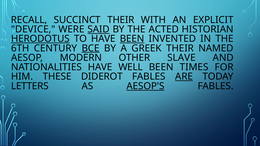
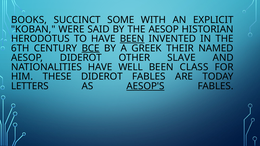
RECALL: RECALL -> BOOKS
SUCCINCT THEIR: THEIR -> SOME
DEVICE: DEVICE -> KOBAN
SAID underline: present -> none
THE ACTED: ACTED -> AESOP
HERODOTUS underline: present -> none
AESOP MODERN: MODERN -> DIDEROT
TIMES: TIMES -> CLASS
ARE underline: present -> none
